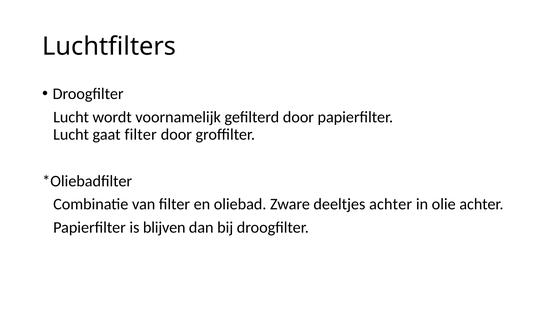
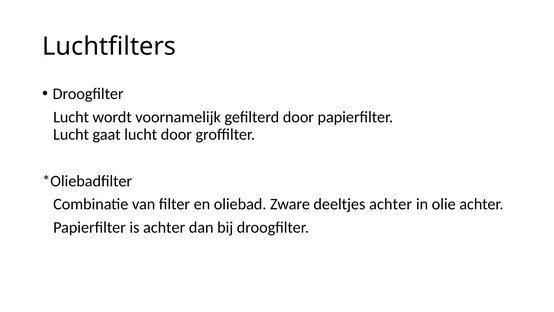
gaat filter: filter -> lucht
is blijven: blijven -> achter
